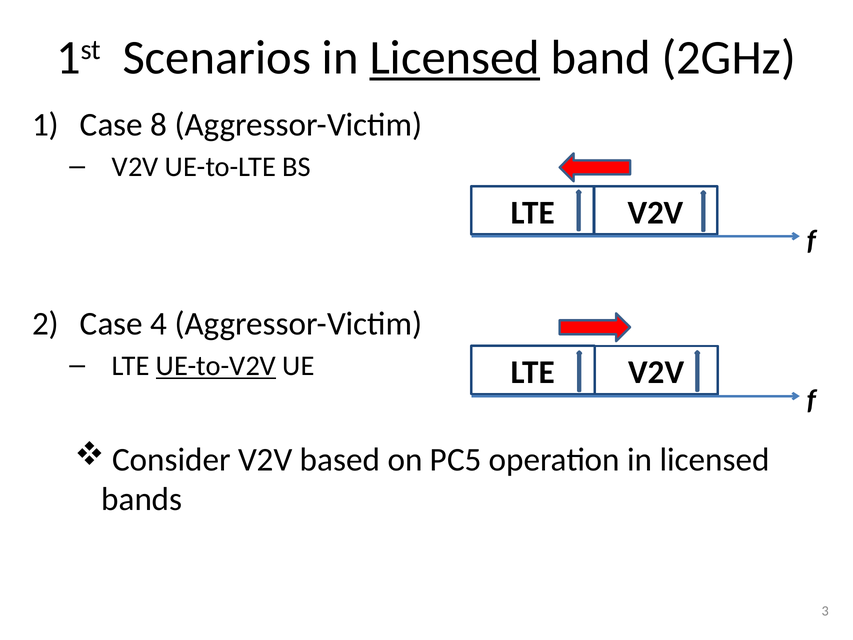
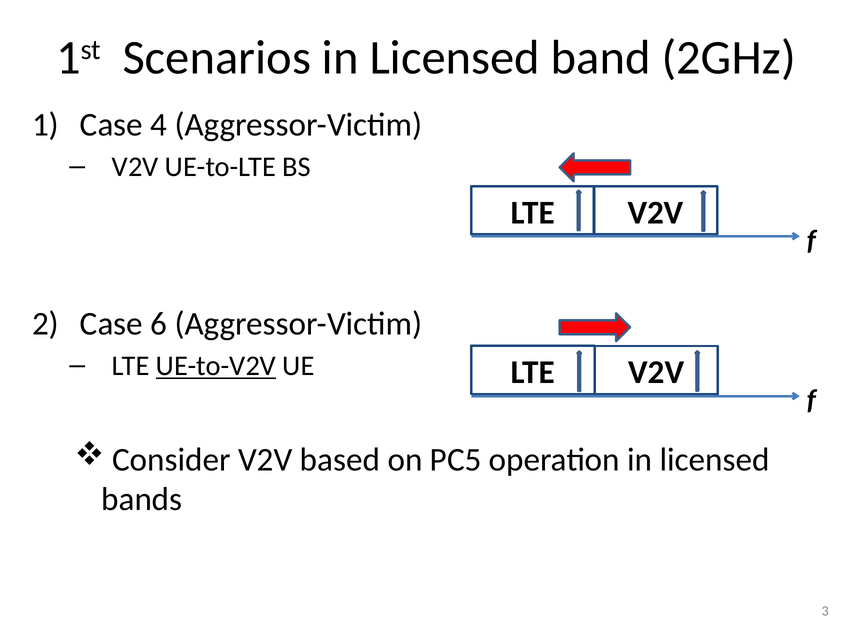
Licensed at (455, 58) underline: present -> none
8: 8 -> 4
4: 4 -> 6
